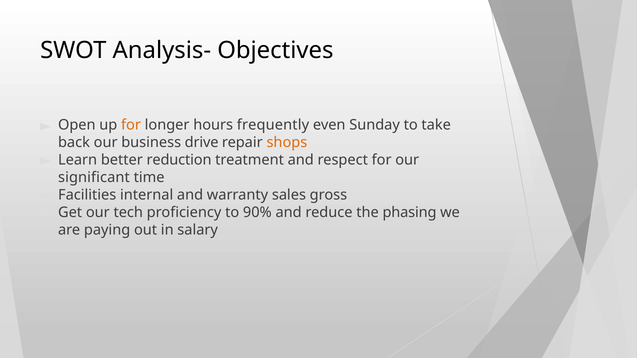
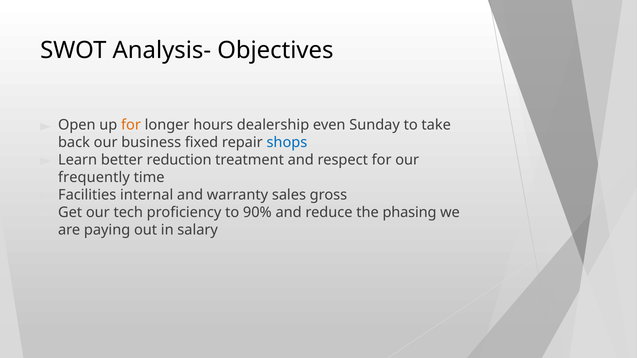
frequently: frequently -> dealership
drive: drive -> fixed
shops colour: orange -> blue
significant: significant -> frequently
